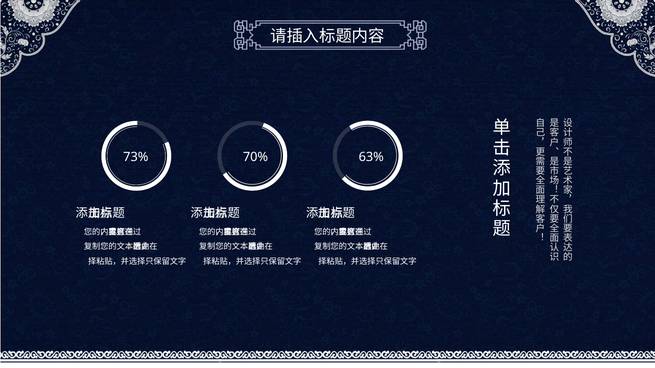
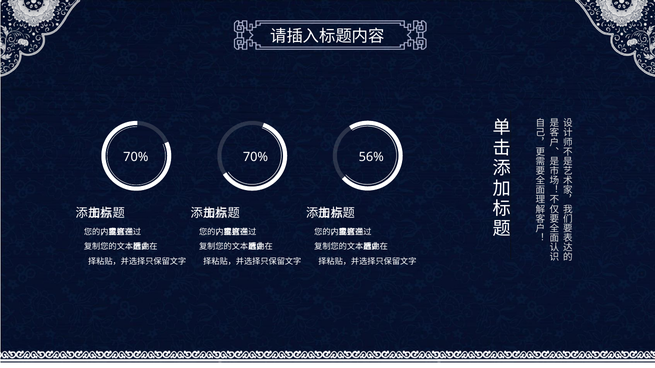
73% at (136, 157): 73% -> 70%
63%: 63% -> 56%
